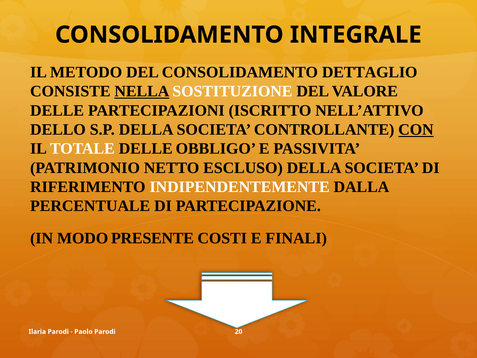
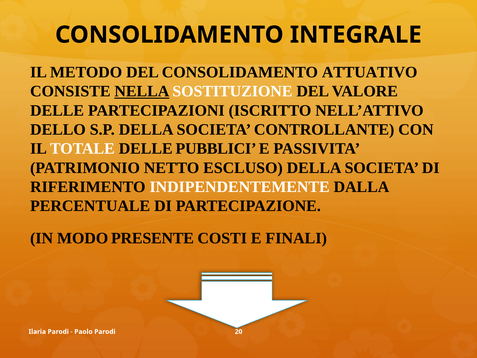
DETTAGLIO: DETTAGLIO -> ATTUATIVO
CON underline: present -> none
OBBLIGO: OBBLIGO -> PUBBLICI
